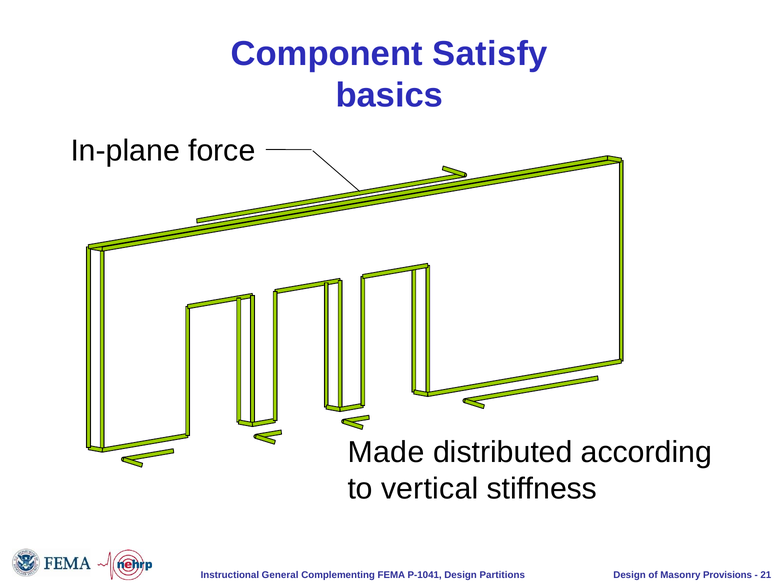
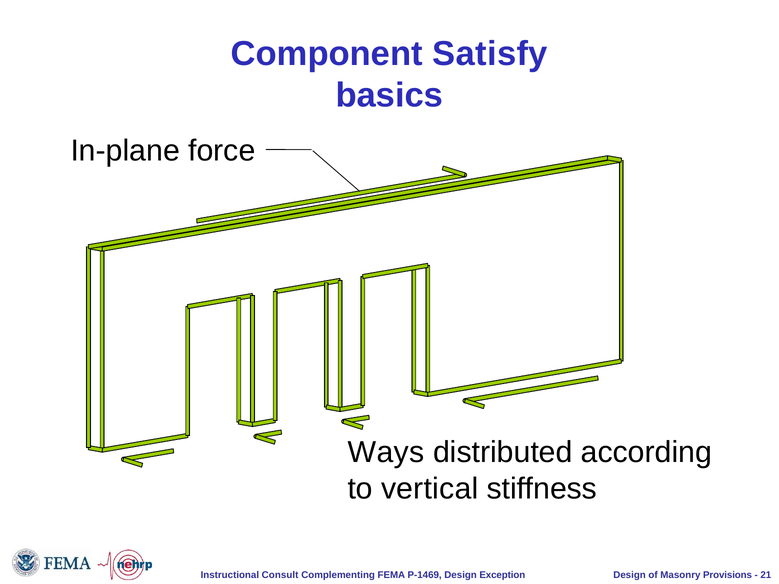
Made: Made -> Ways
General: General -> Consult
P-1041: P-1041 -> P-1469
Partitions: Partitions -> Exception
